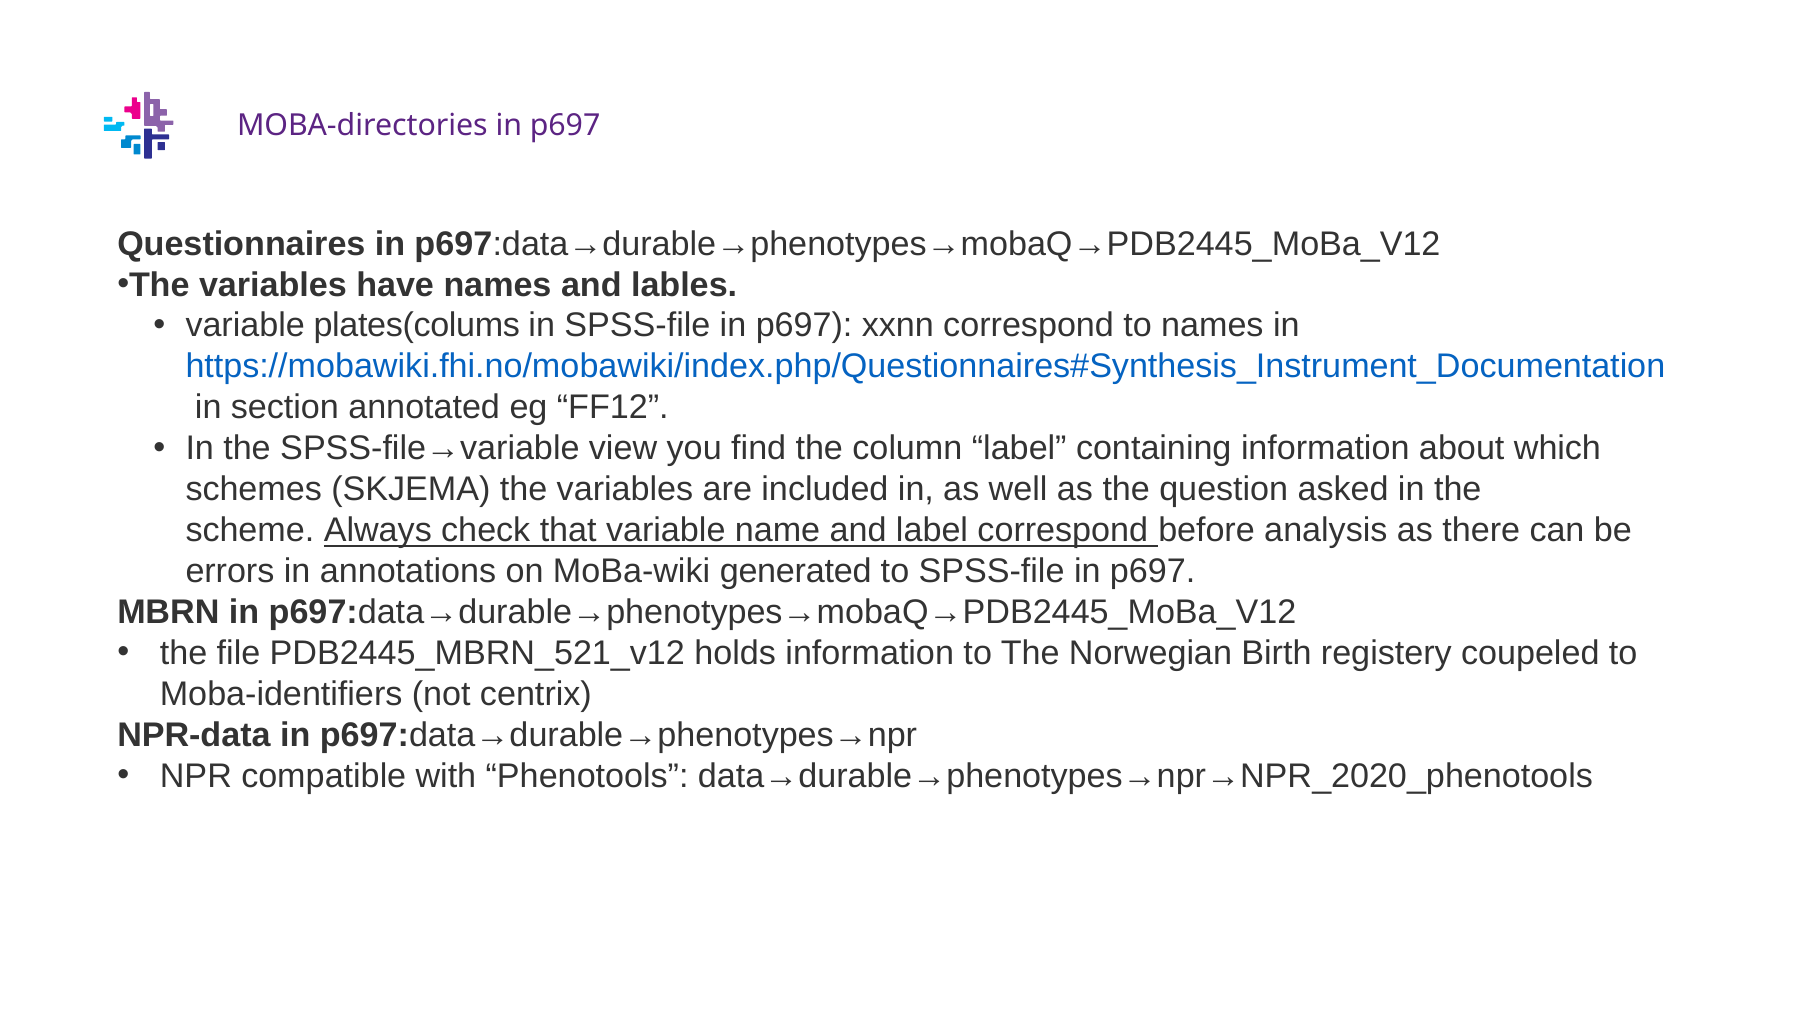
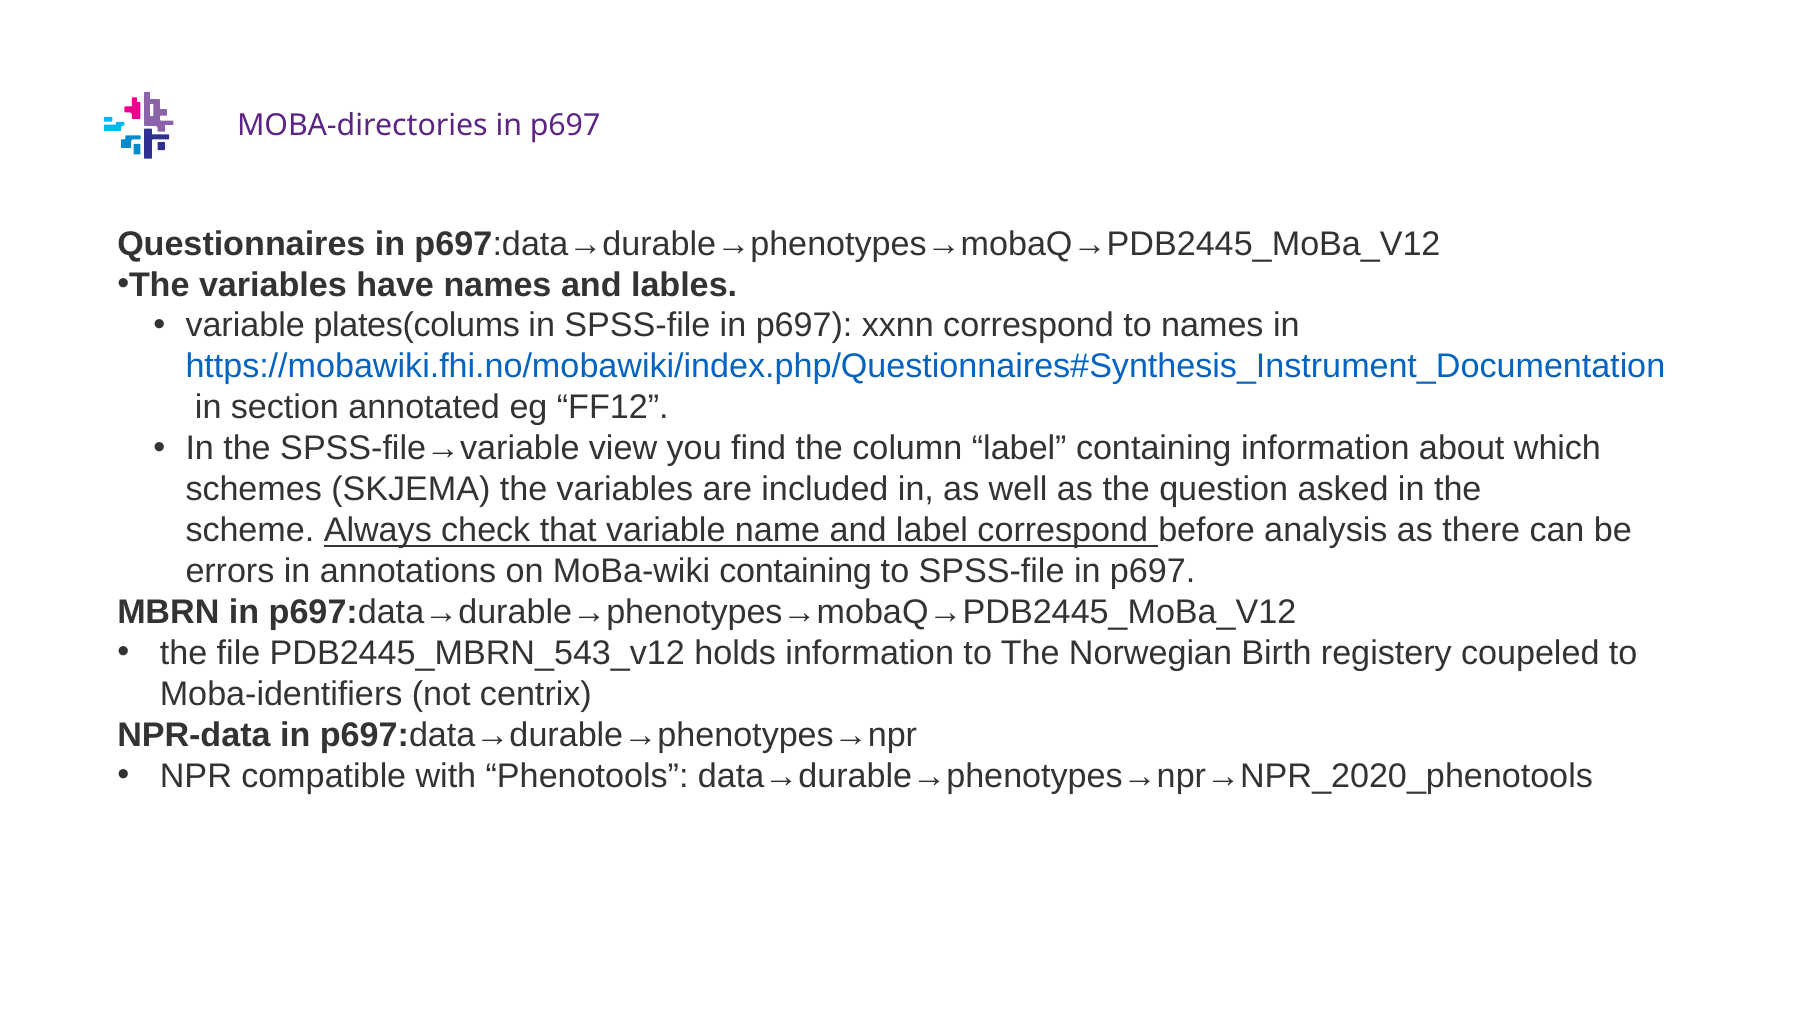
MoBa-wiki generated: generated -> containing
PDB2445_MBRN_521_v12: PDB2445_MBRN_521_v12 -> PDB2445_MBRN_543_v12
